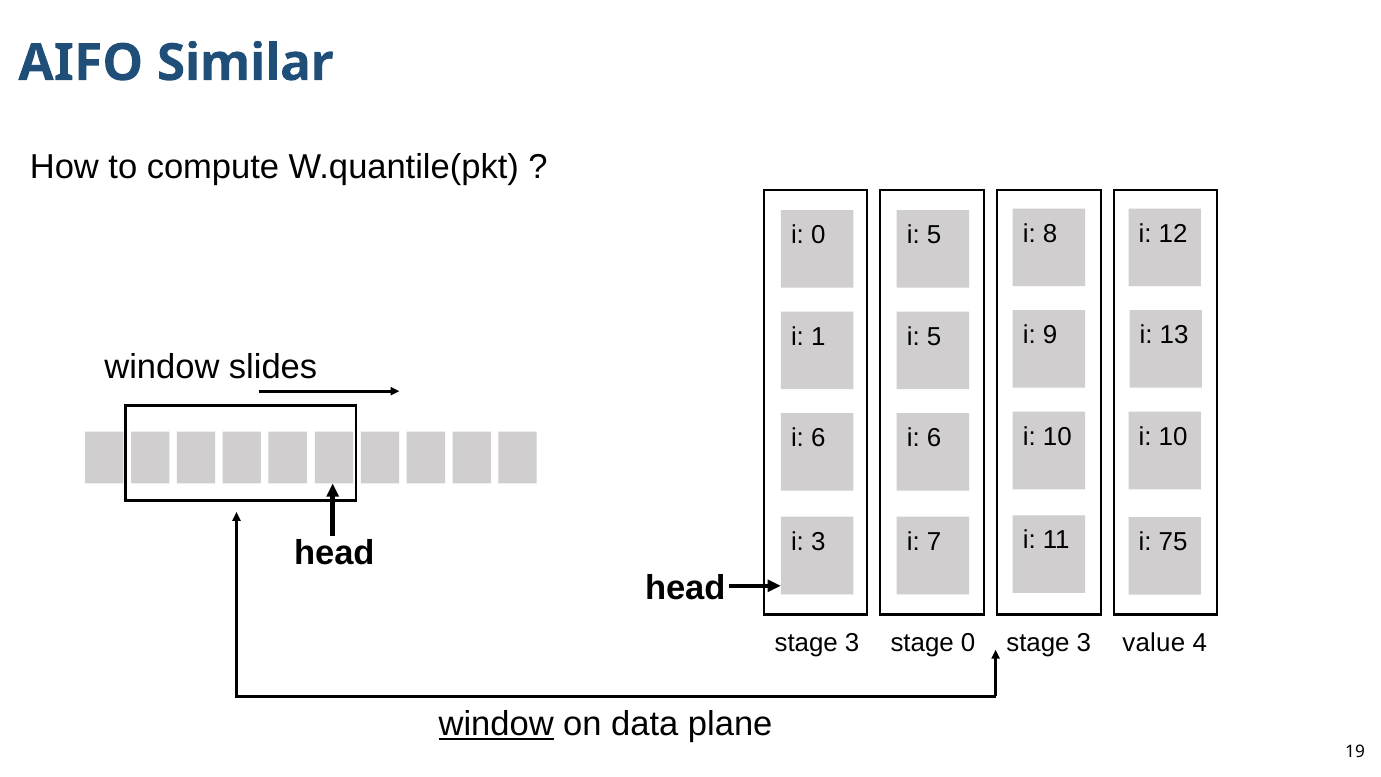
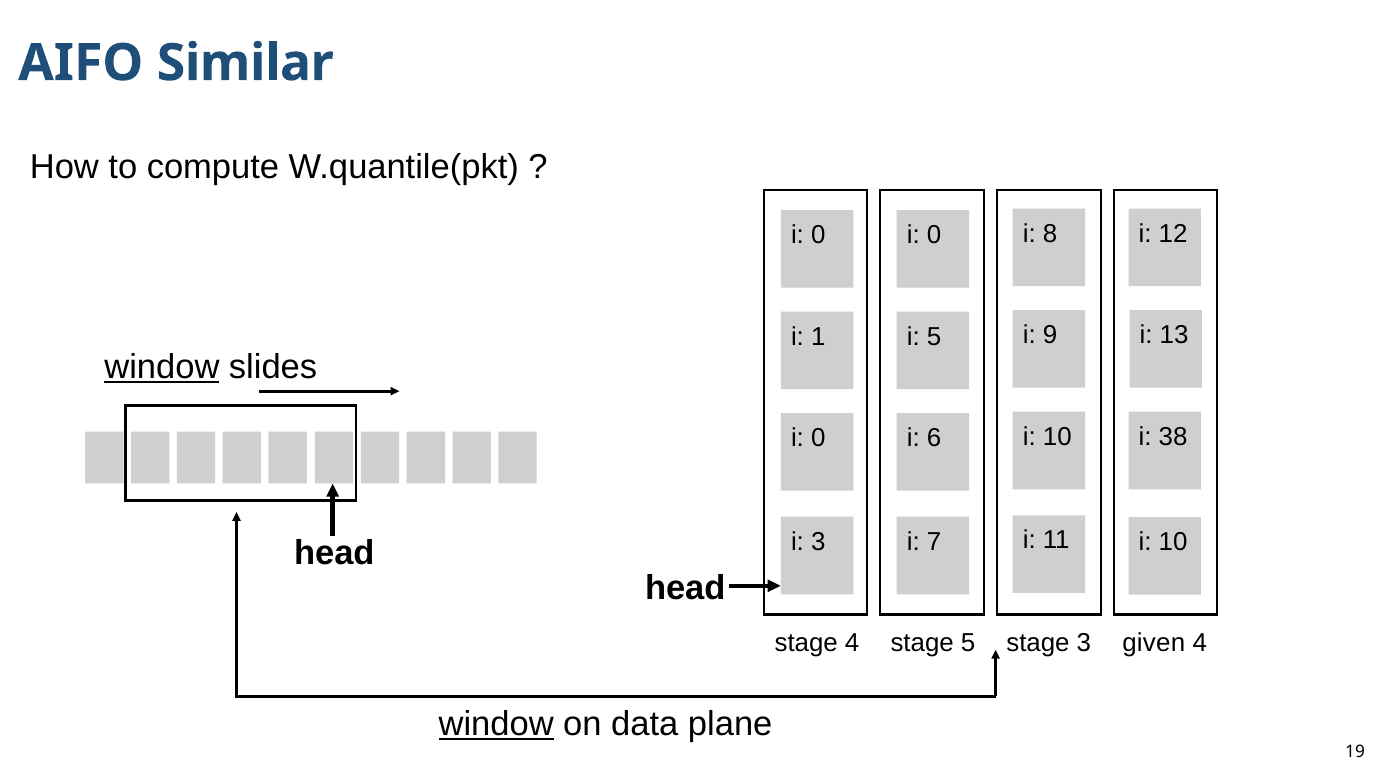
5 at (934, 235): 5 -> 0
window at (162, 367) underline: none -> present
10 at (1173, 437): 10 -> 38
6 at (818, 438): 6 -> 0
75 at (1173, 542): 75 -> 10
3 at (852, 643): 3 -> 4
stage 0: 0 -> 5
value: value -> given
